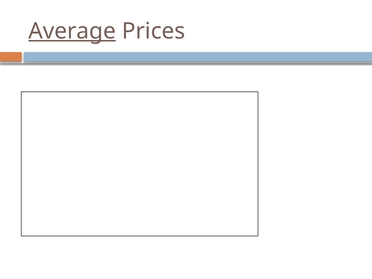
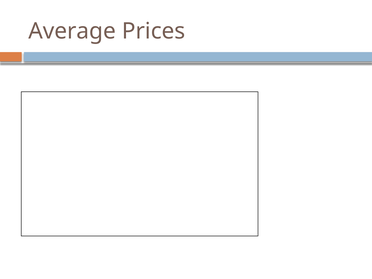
Average underline: present -> none
